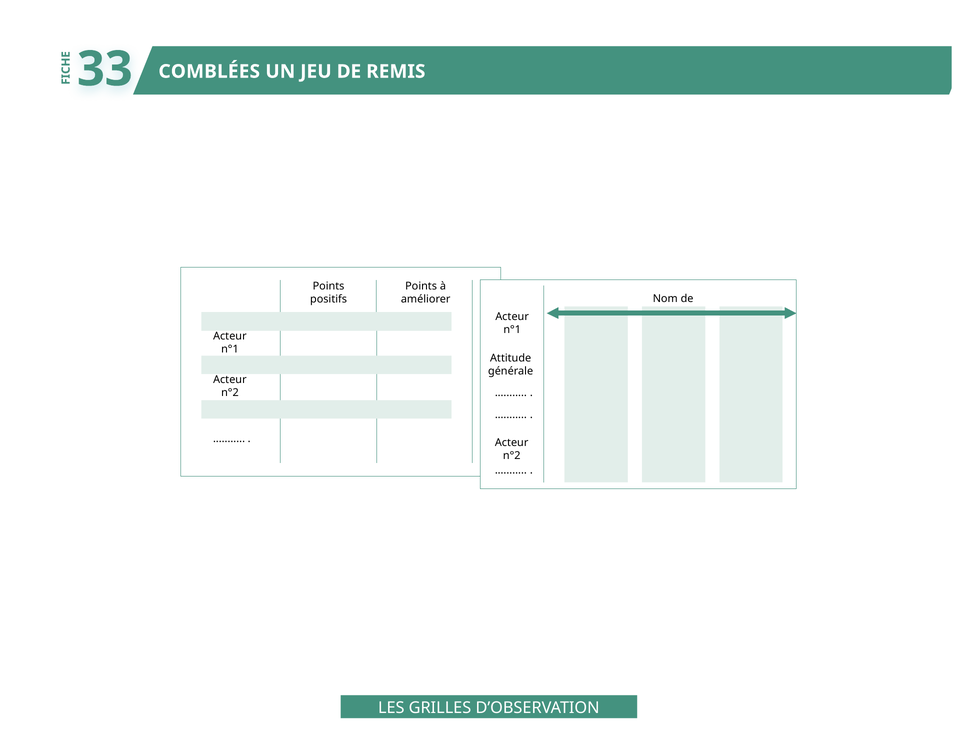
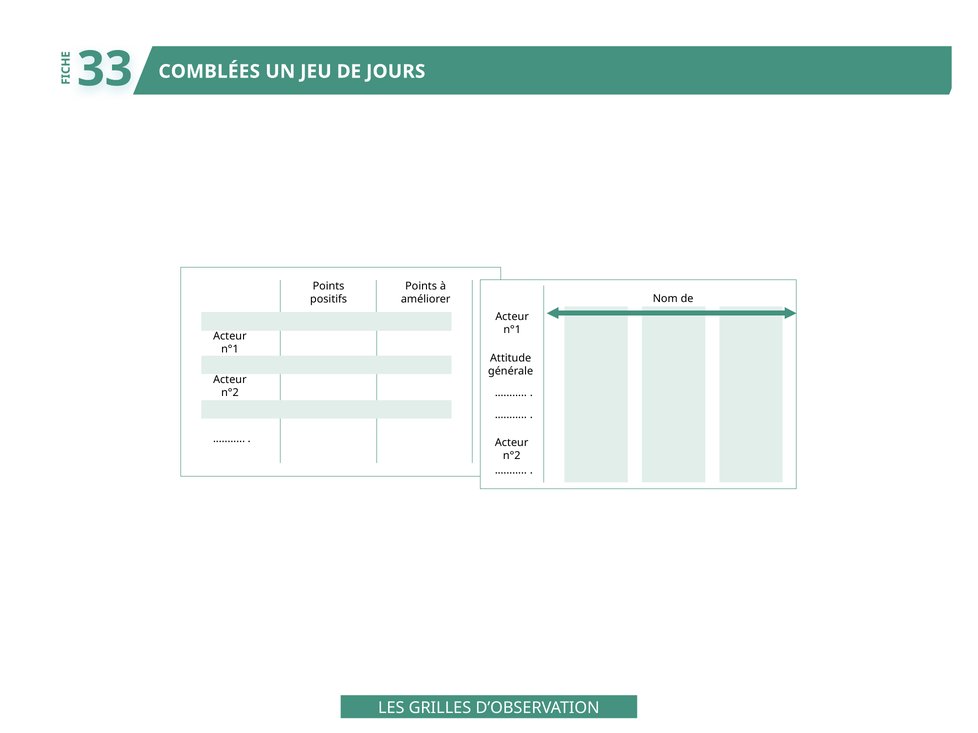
REMIS: REMIS -> JOURS
